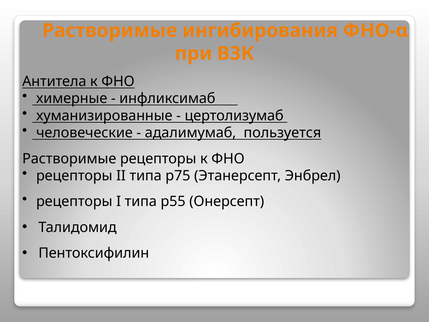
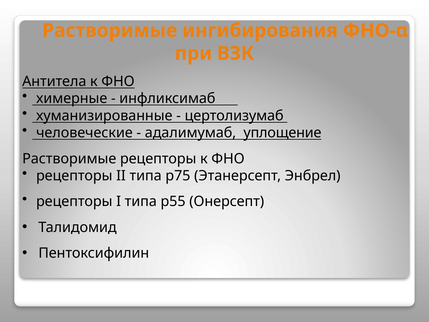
пользуется: пользуется -> уплощение
